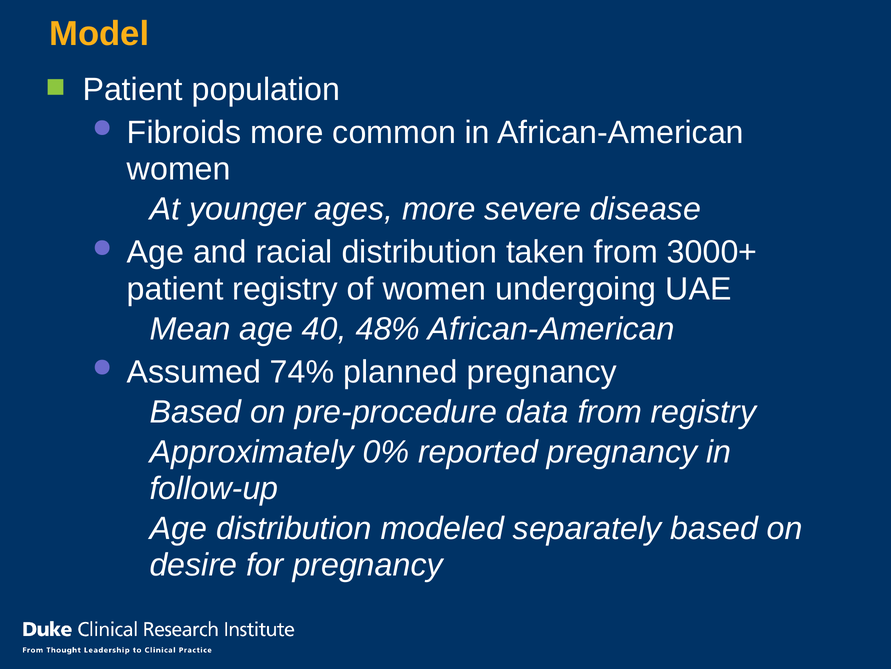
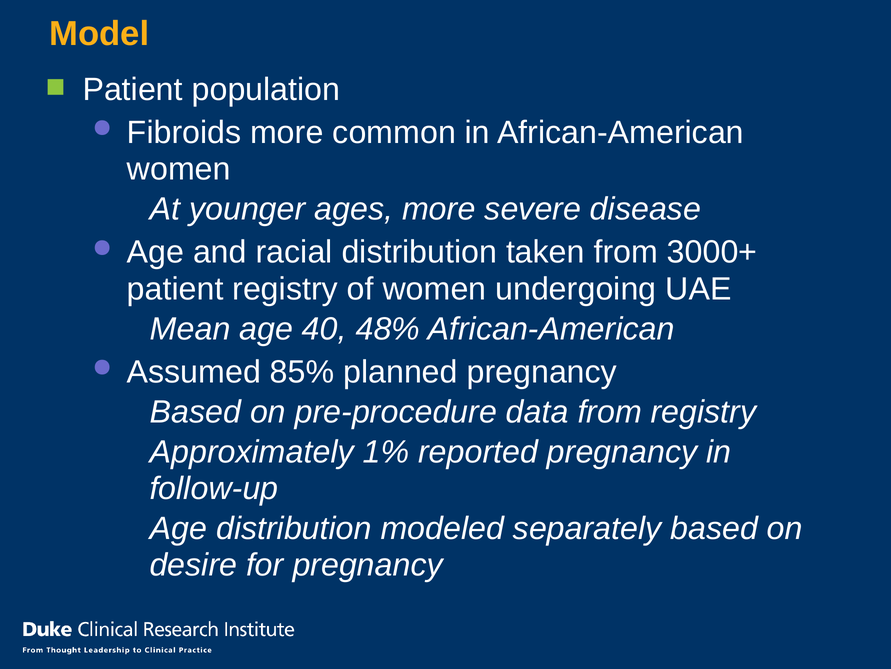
74%: 74% -> 85%
0%: 0% -> 1%
